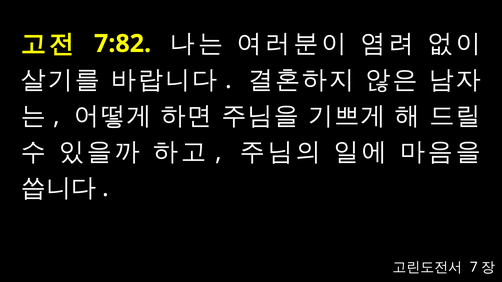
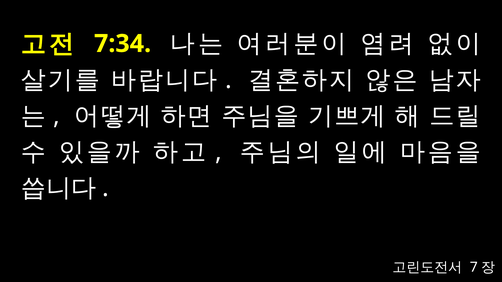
7:82: 7:82 -> 7:34
